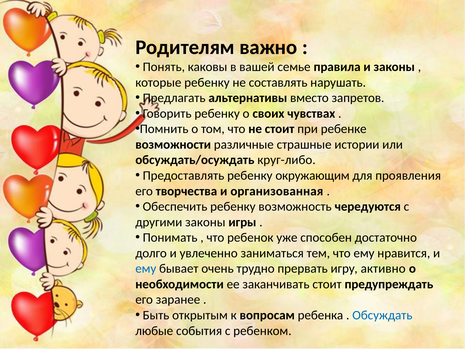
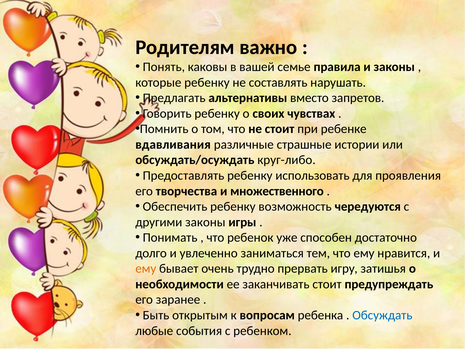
возможности: возможности -> вдавливания
окружающим: окружающим -> использовать
организованная: организованная -> множественного
ему at (146, 268) colour: blue -> orange
активно: активно -> затишья
